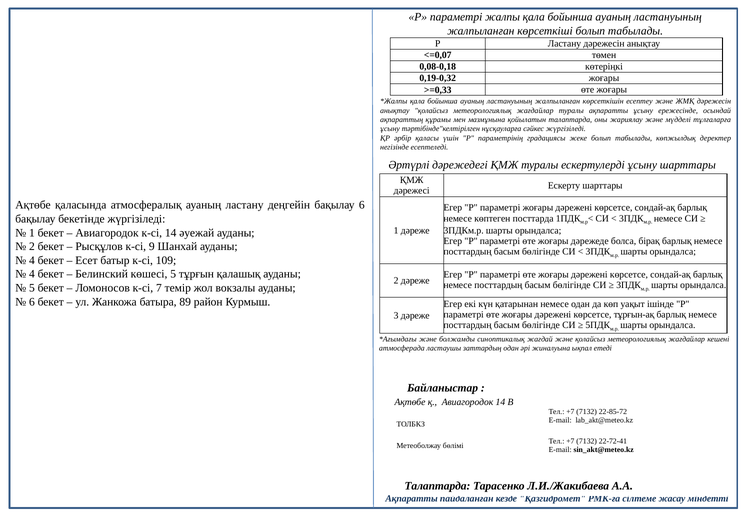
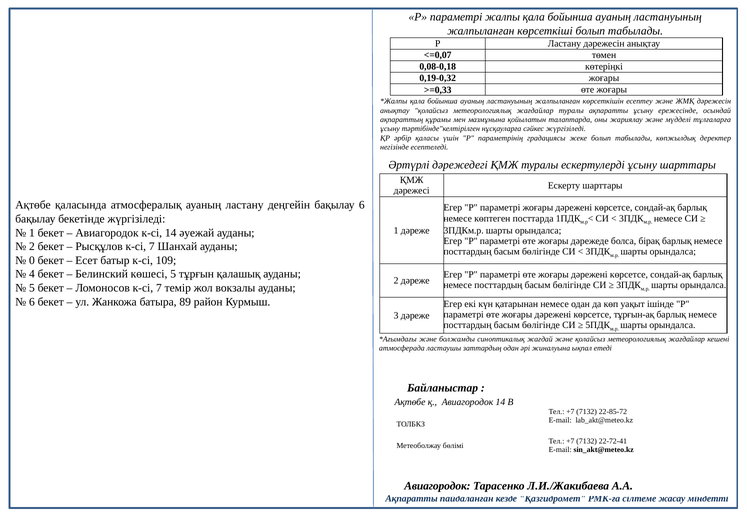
Рысқұлов к-сі 9: 9 -> 7
4 at (32, 260): 4 -> 0
Талаптарда at (437, 486): Талаптарда -> Авиагородок
